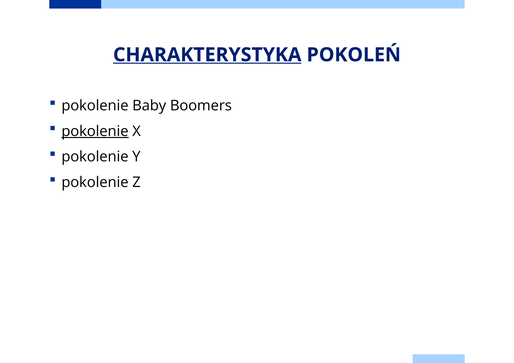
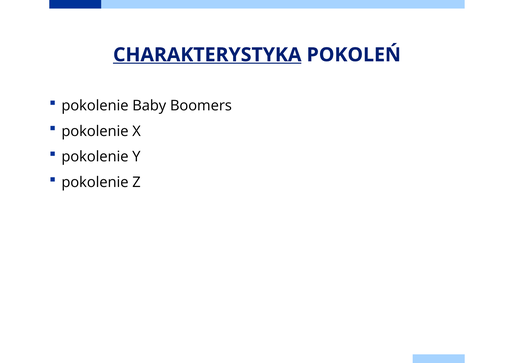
pokolenie at (95, 131) underline: present -> none
